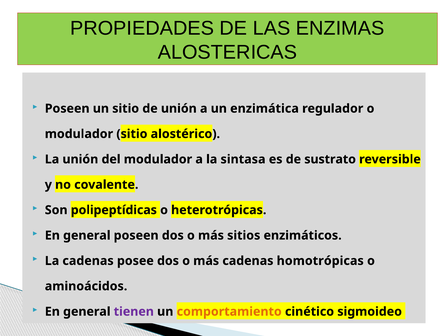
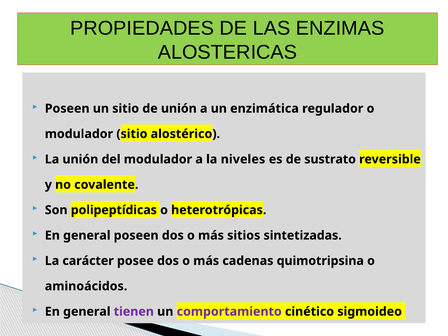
sintasa: sintasa -> niveles
enzimáticos: enzimáticos -> sintetizadas
La cadenas: cadenas -> carácter
homotrópicas: homotrópicas -> quimotripsina
comportamiento colour: orange -> purple
